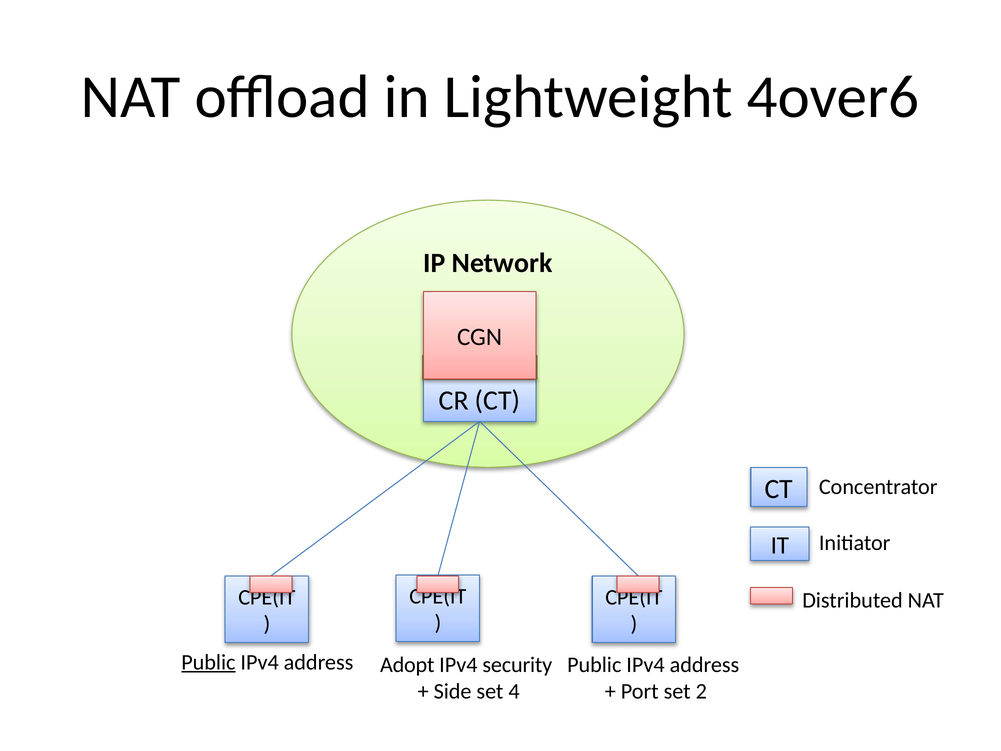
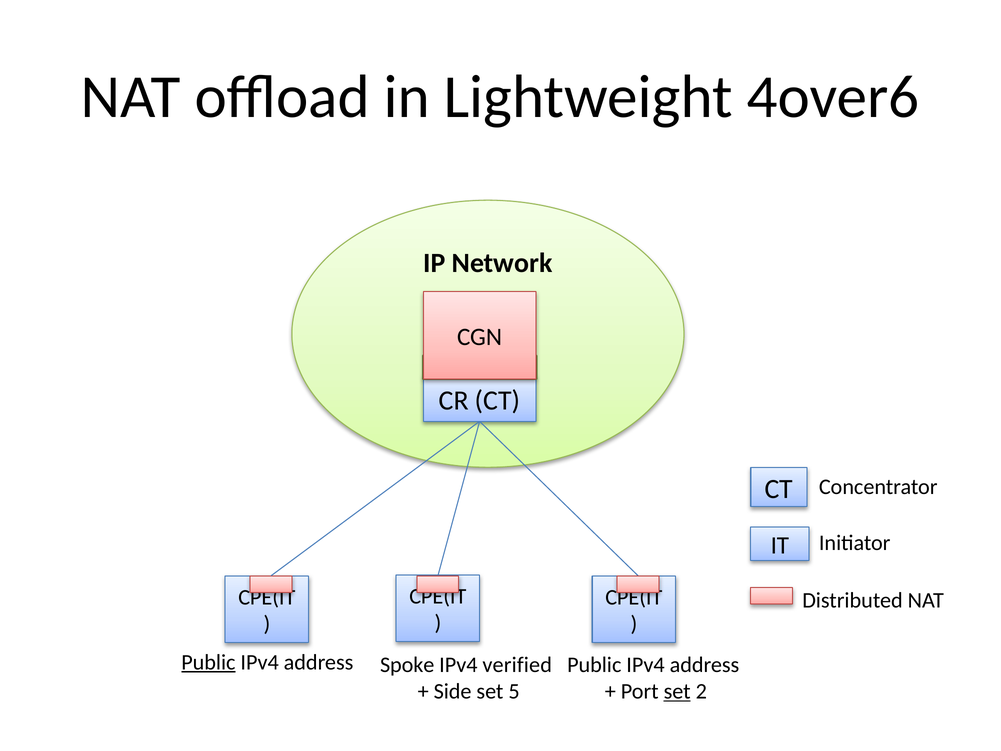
Adopt: Adopt -> Spoke
security: security -> verified
4: 4 -> 5
set at (677, 691) underline: none -> present
